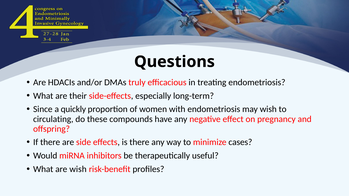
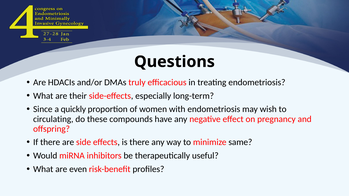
cases: cases -> same
are wish: wish -> even
